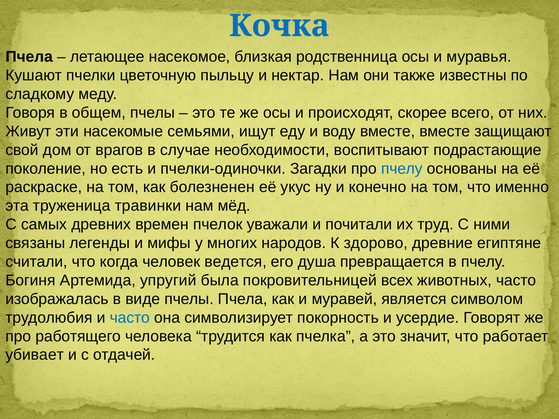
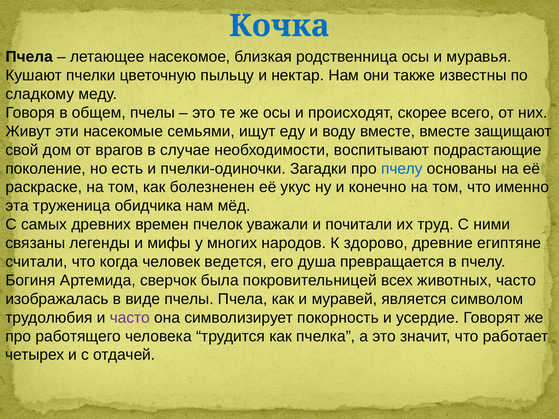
травинки: травинки -> обидчика
упругий: упругий -> сверчок
часто at (130, 318) colour: blue -> purple
убивает: убивает -> четырех
